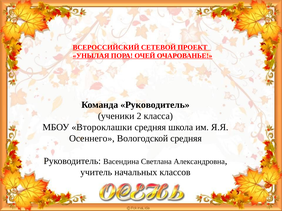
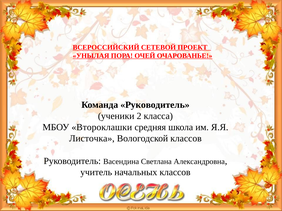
Осеннего: Осеннего -> Листочка
Вологодской средняя: средняя -> классов
